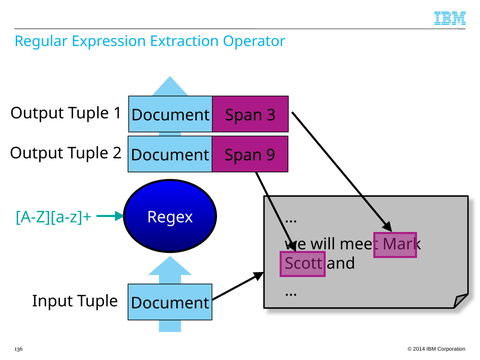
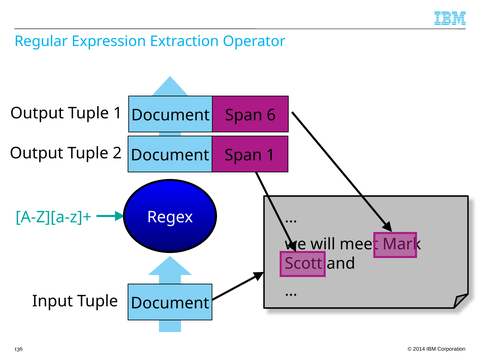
3: 3 -> 6
Span 9: 9 -> 1
